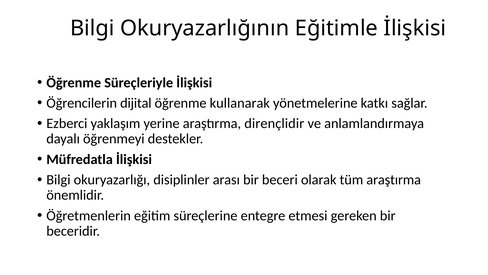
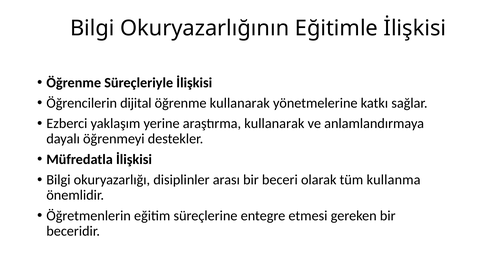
araştırma dirençlidir: dirençlidir -> kullanarak
tüm araştırma: araştırma -> kullanma
